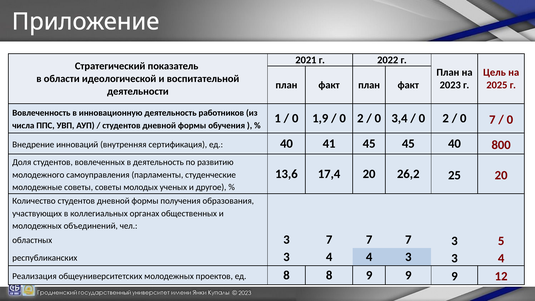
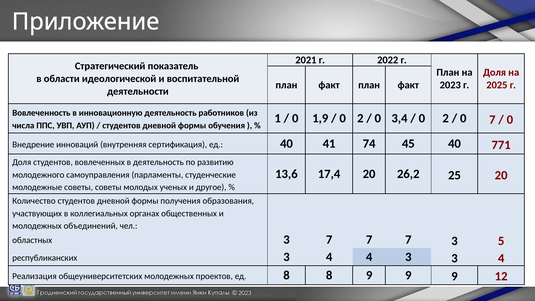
Цель at (494, 72): Цель -> Доля
41 45: 45 -> 74
800: 800 -> 771
